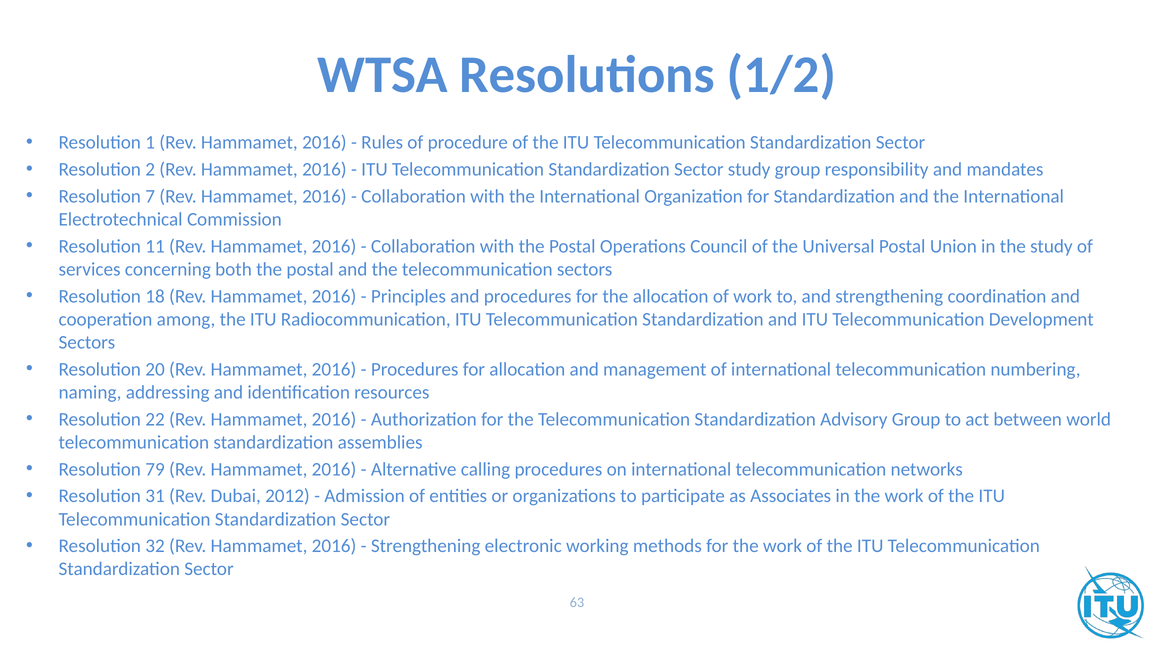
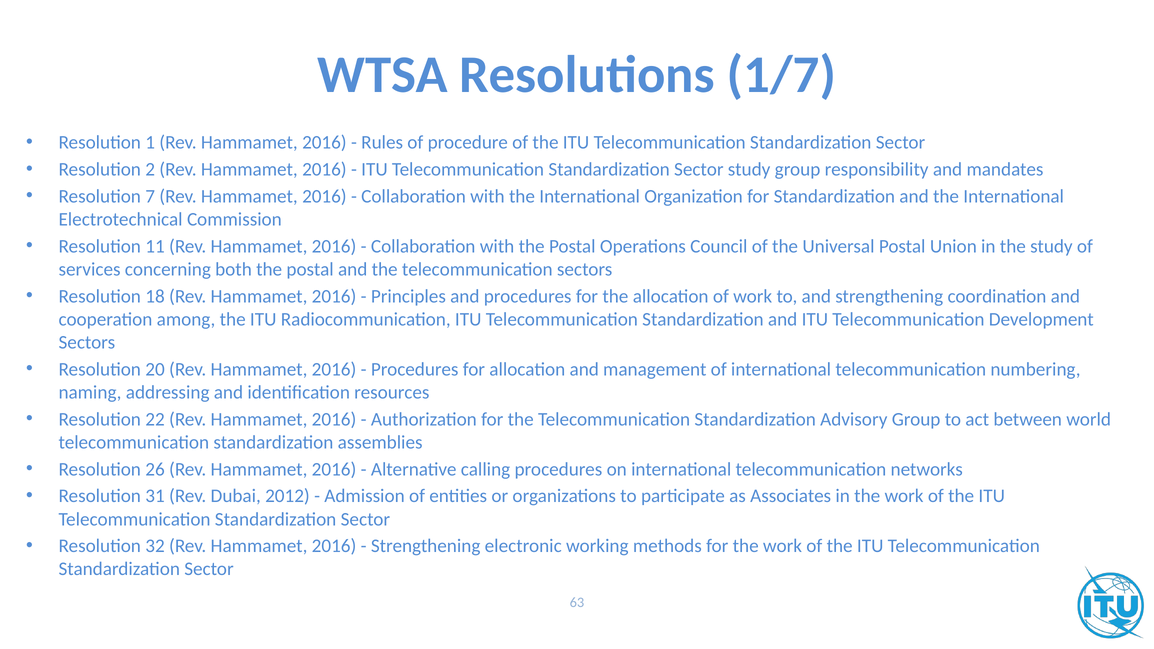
1/2: 1/2 -> 1/7
79: 79 -> 26
